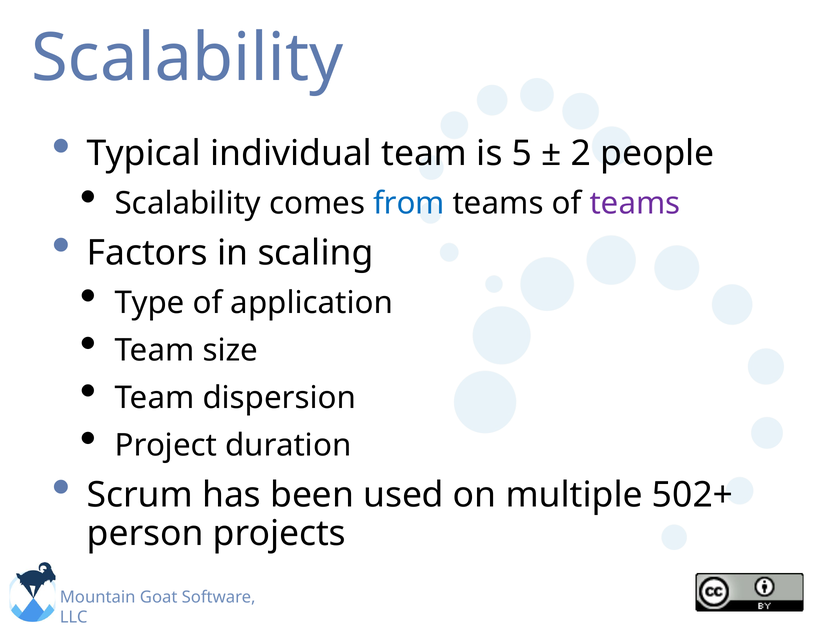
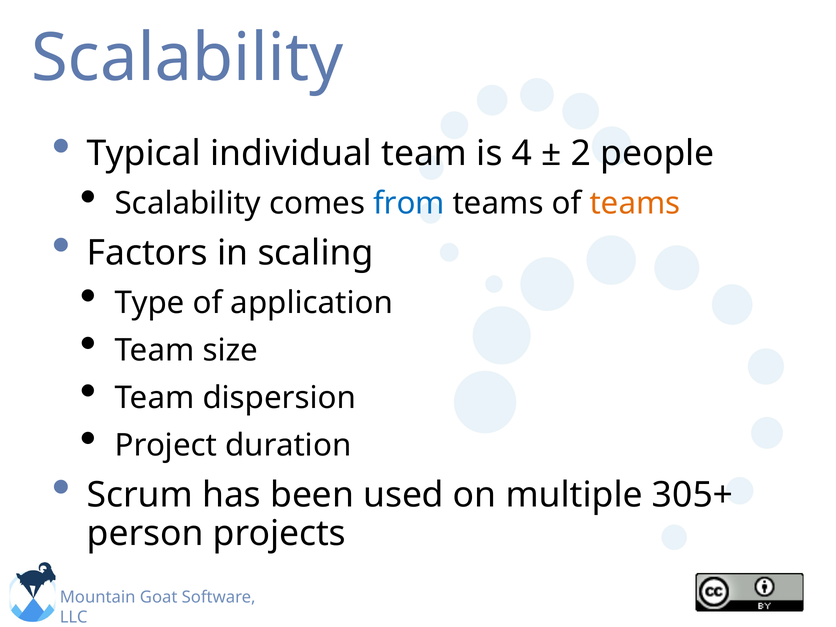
5: 5 -> 4
teams at (635, 204) colour: purple -> orange
502+: 502+ -> 305+
